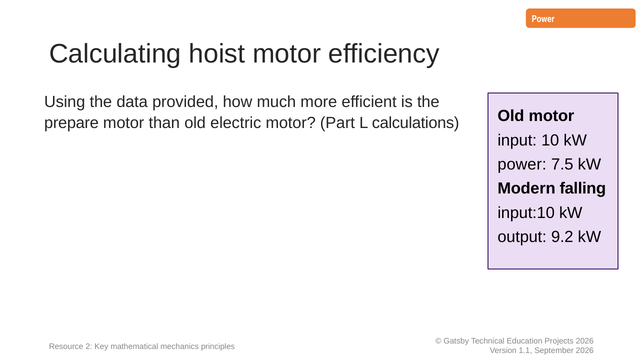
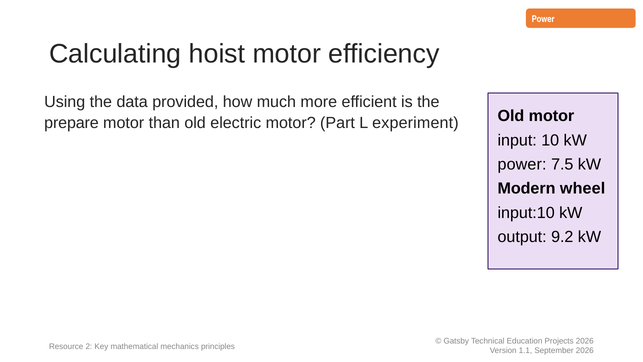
calculations: calculations -> experiment
falling: falling -> wheel
